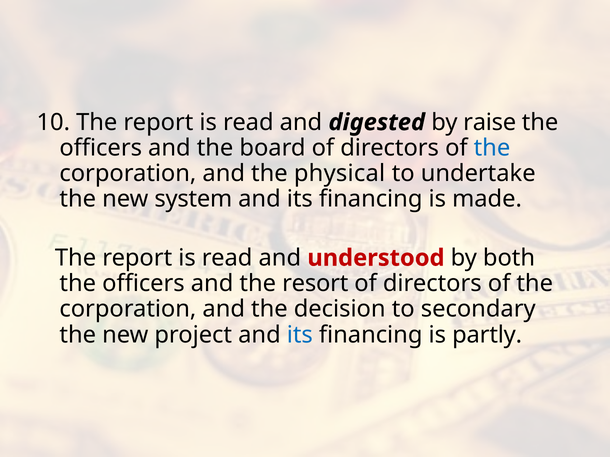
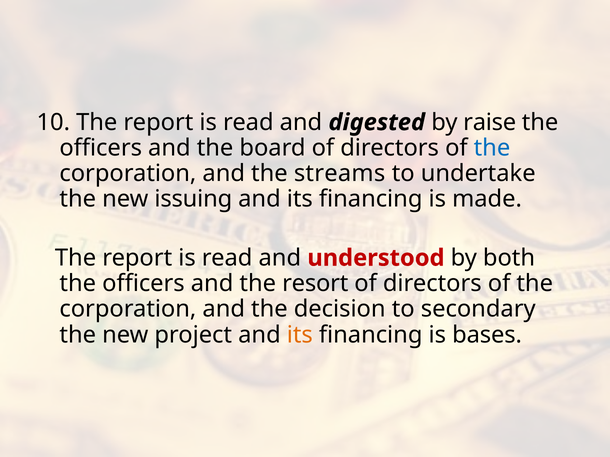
physical: physical -> streams
system: system -> issuing
its at (300, 335) colour: blue -> orange
partly: partly -> bases
